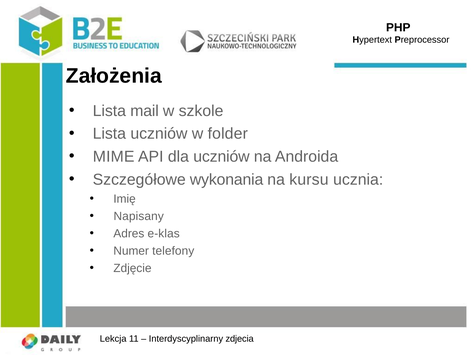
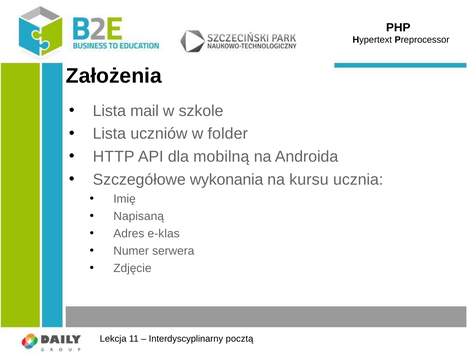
MIME: MIME -> HTTP
dla uczniów: uczniów -> mobilną
Napisany: Napisany -> Napisaną
telefony: telefony -> serwera
zdjecia: zdjecia -> pocztą
